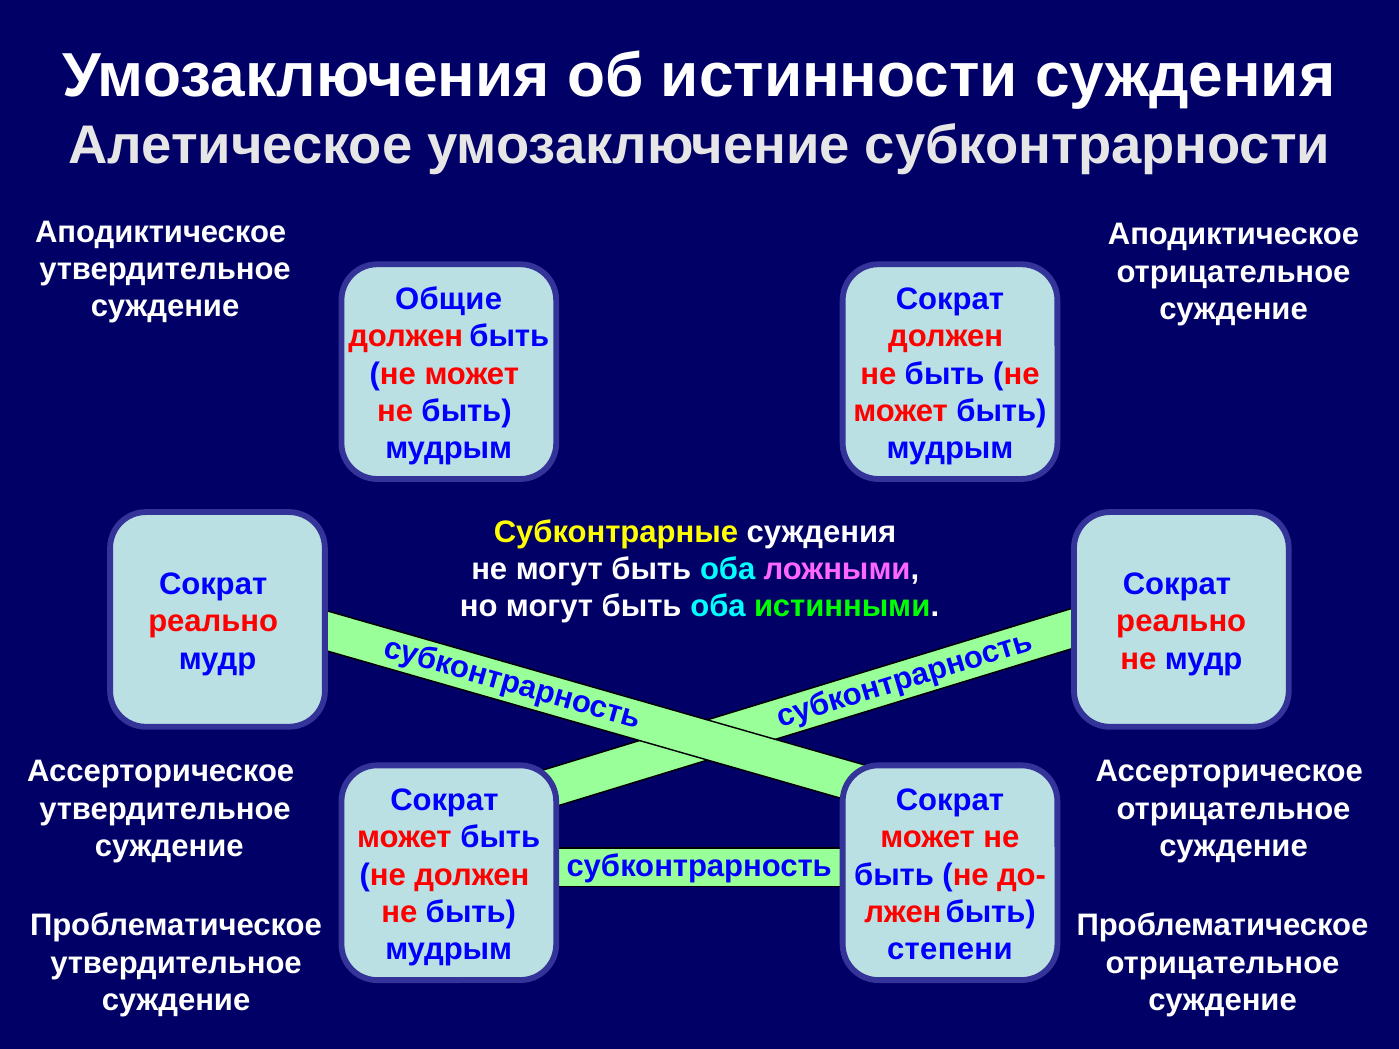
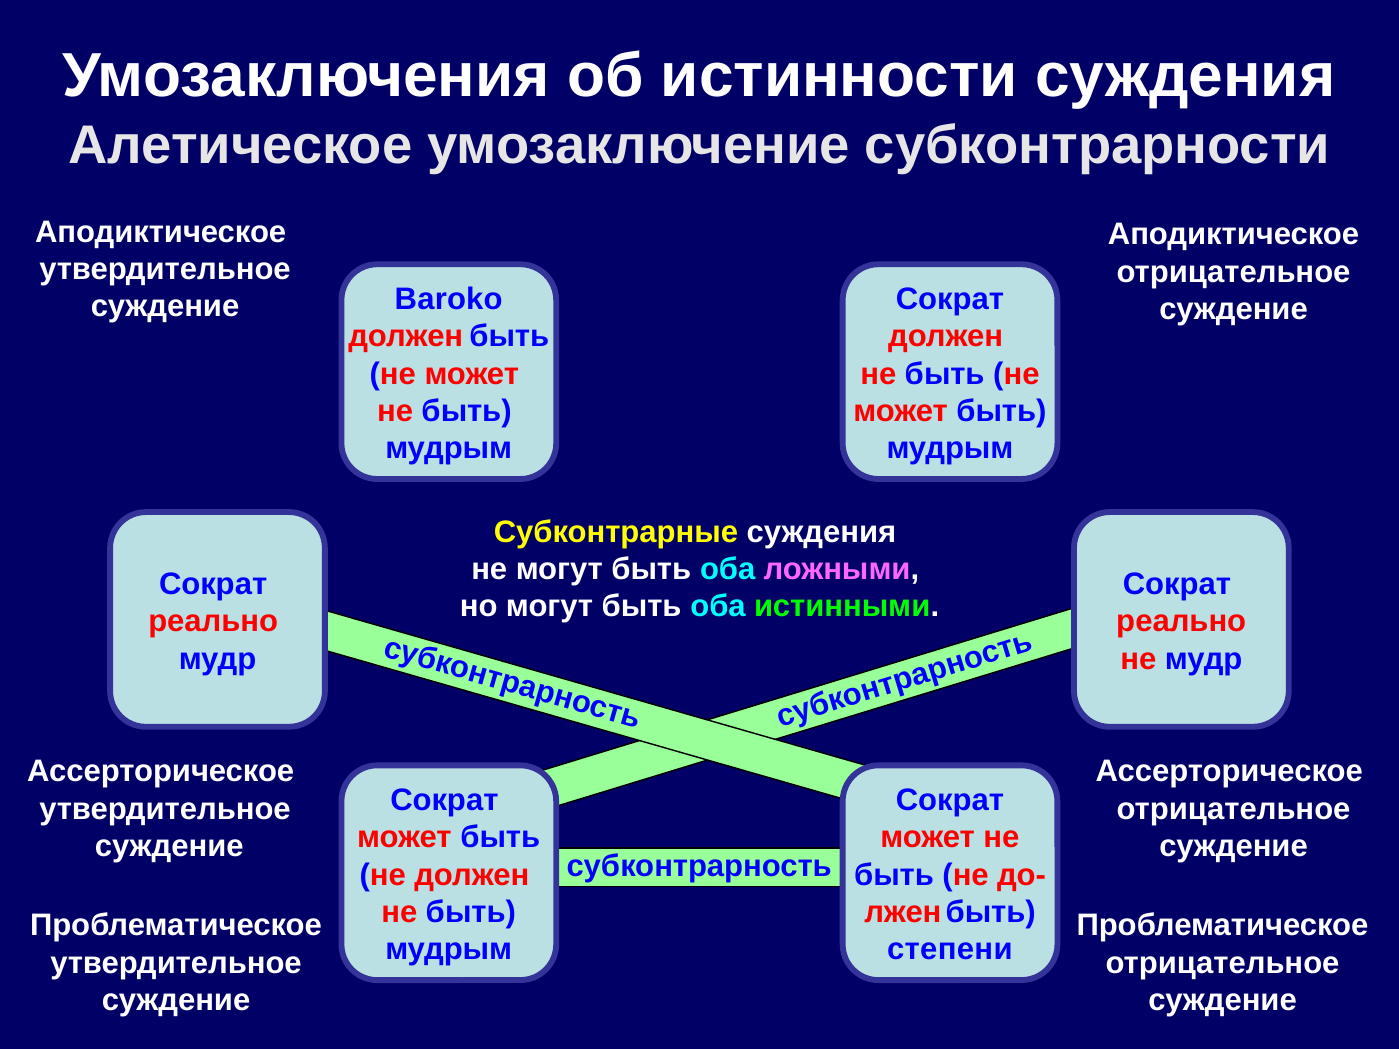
Общие: Общие -> Baroko
